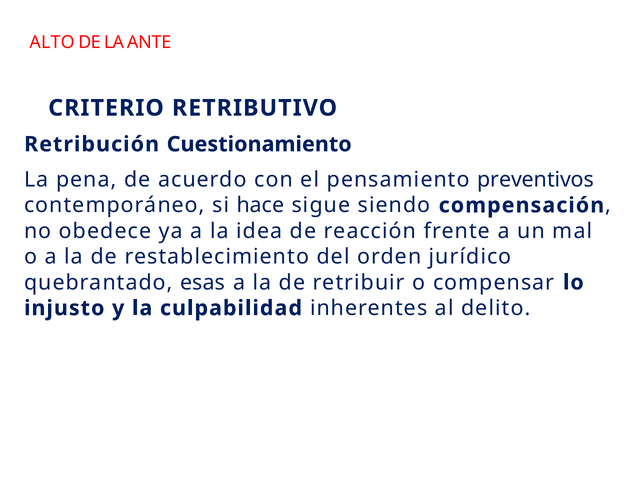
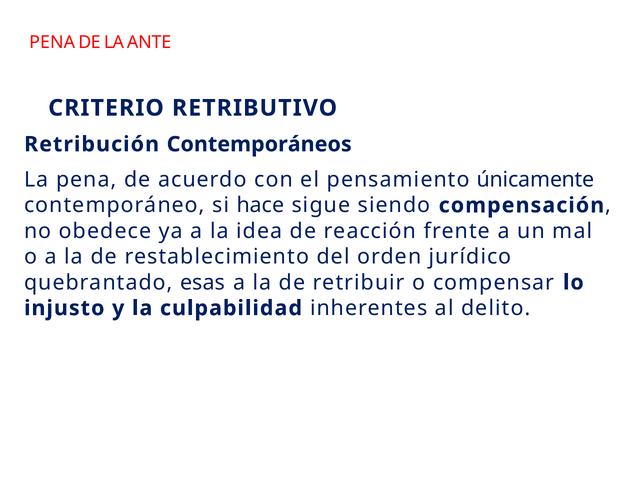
ALTO at (52, 42): ALTO -> PENA
Cuestionamiento: Cuestionamiento -> Contemporáneos
preventivos: preventivos -> únicamente
